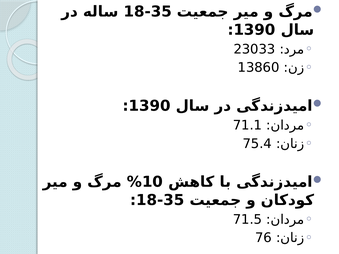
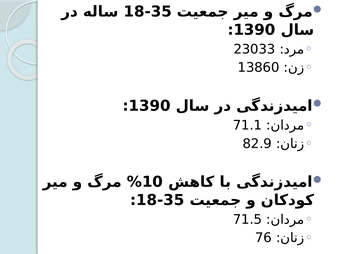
75.4: 75.4 -> 82.9
